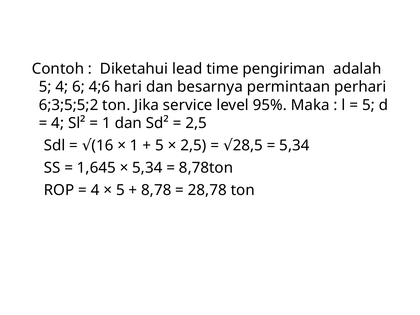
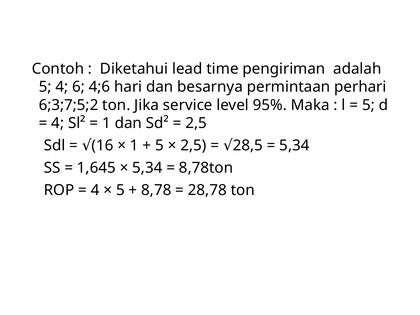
6;3;5;5;2: 6;3;5;5;2 -> 6;3;7;5;2
